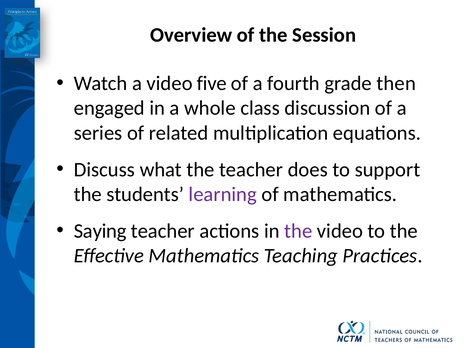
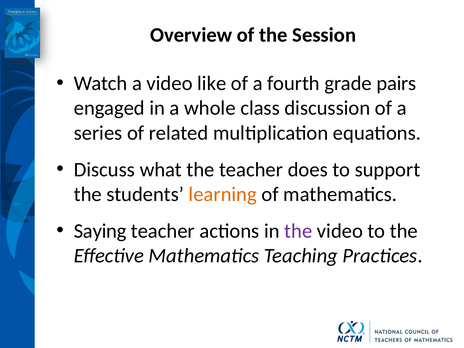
five: five -> like
then: then -> pairs
learning colour: purple -> orange
